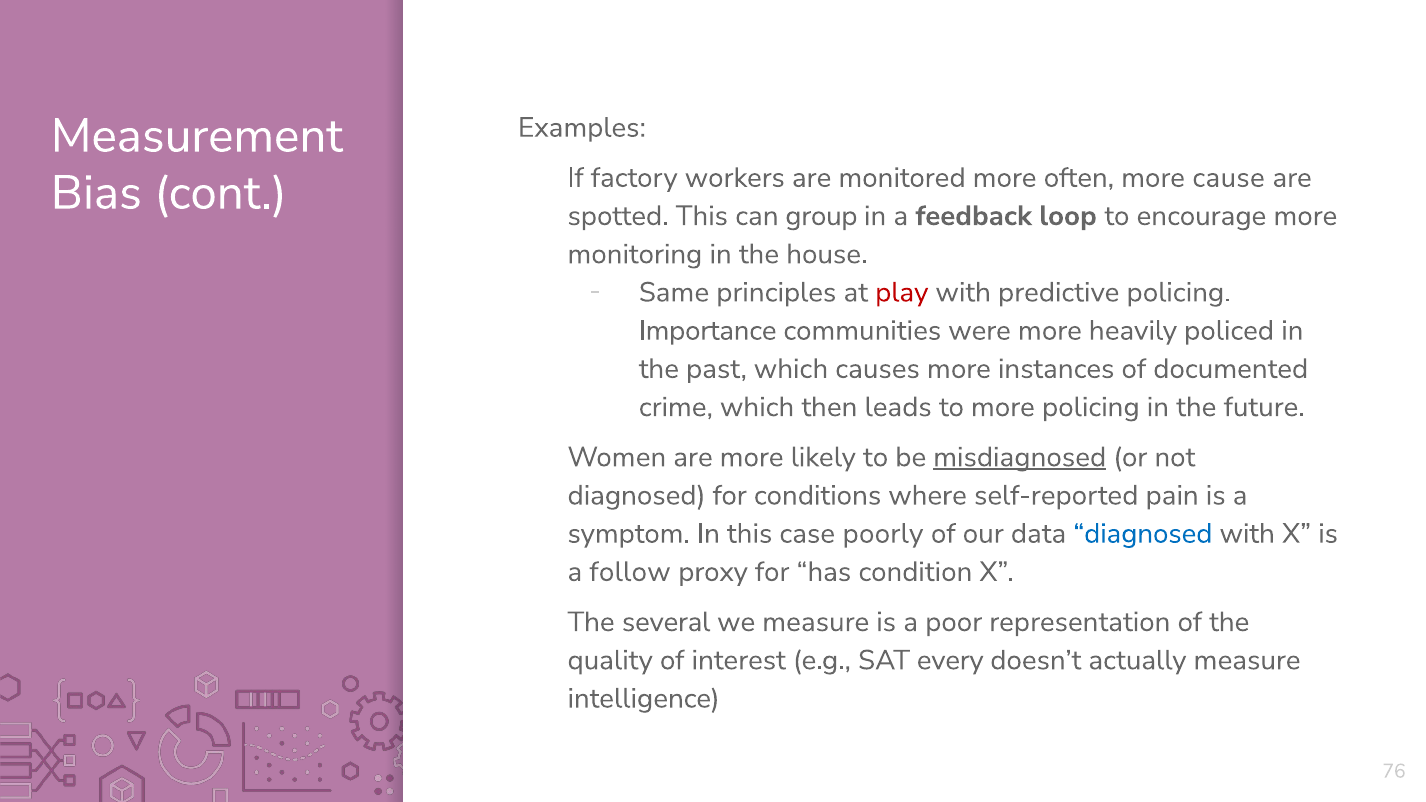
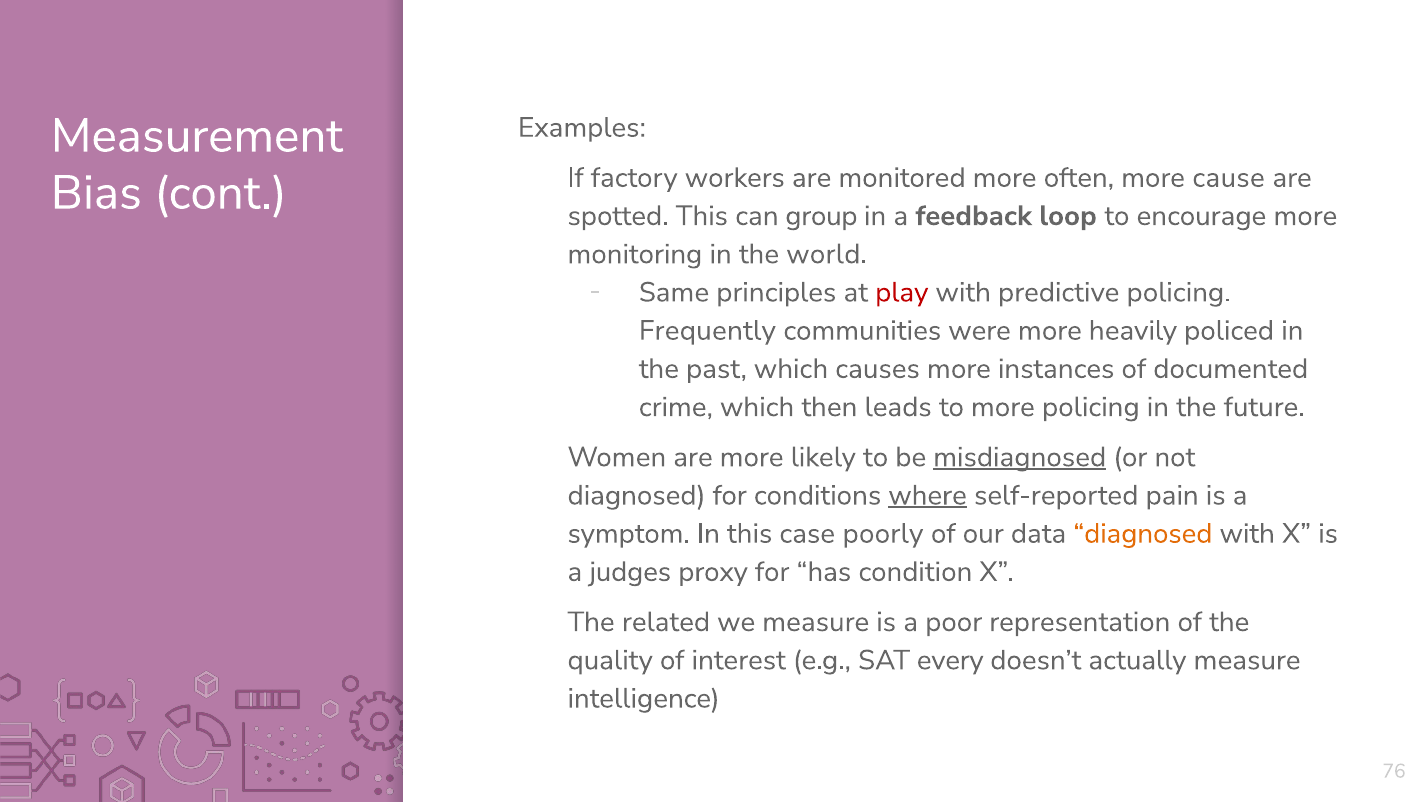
house: house -> world
Importance: Importance -> Frequently
where underline: none -> present
diagnosed at (1143, 534) colour: blue -> orange
follow: follow -> judges
several: several -> related
